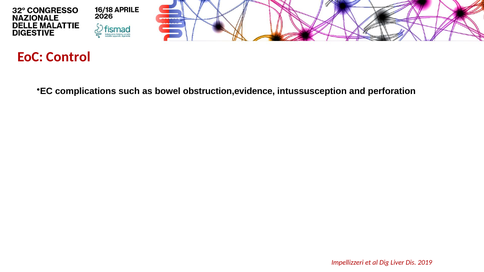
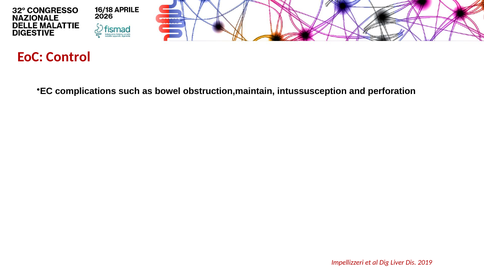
obstruction,evidence: obstruction,evidence -> obstruction,maintain
